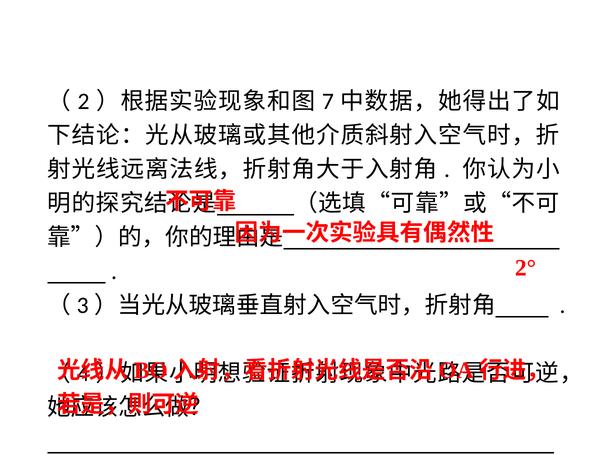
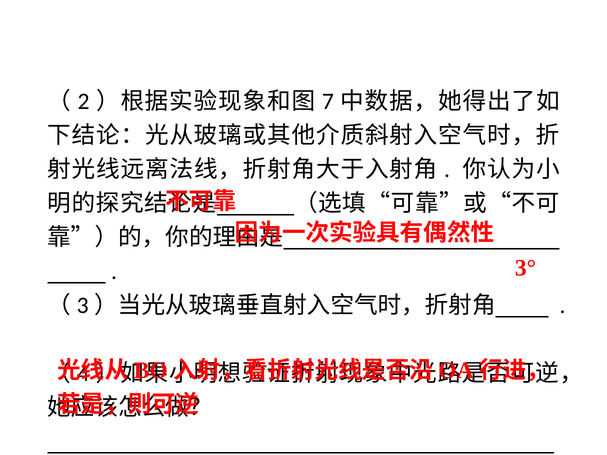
2°: 2° -> 3°
